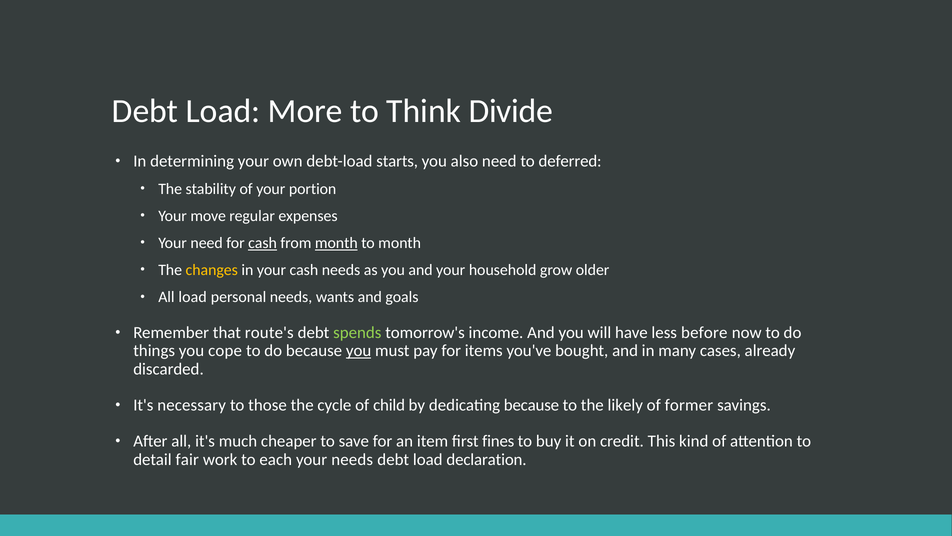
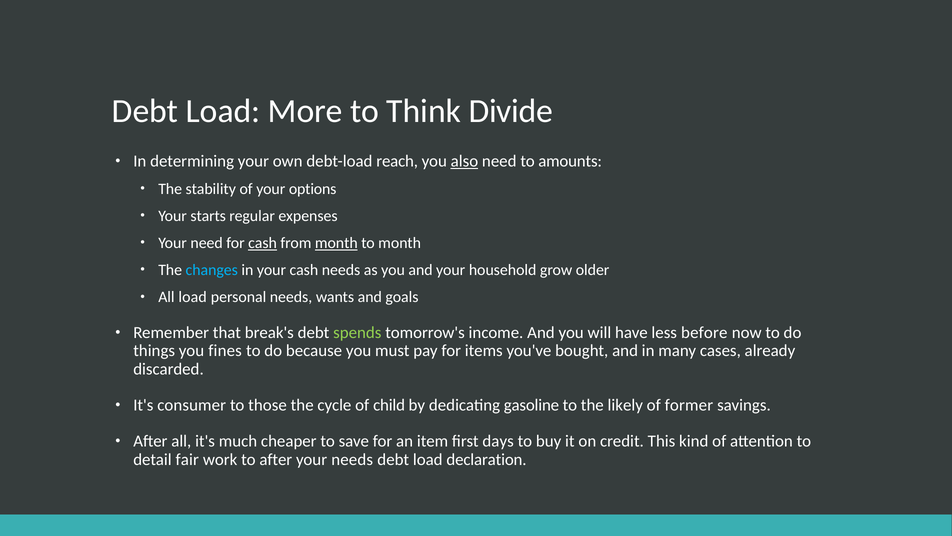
starts: starts -> reach
also underline: none -> present
deferred: deferred -> amounts
portion: portion -> options
move: move -> starts
changes colour: yellow -> light blue
route's: route's -> break's
cope: cope -> fines
you at (359, 351) underline: present -> none
necessary: necessary -> consumer
dedicating because: because -> gasoline
fines: fines -> days
to each: each -> after
